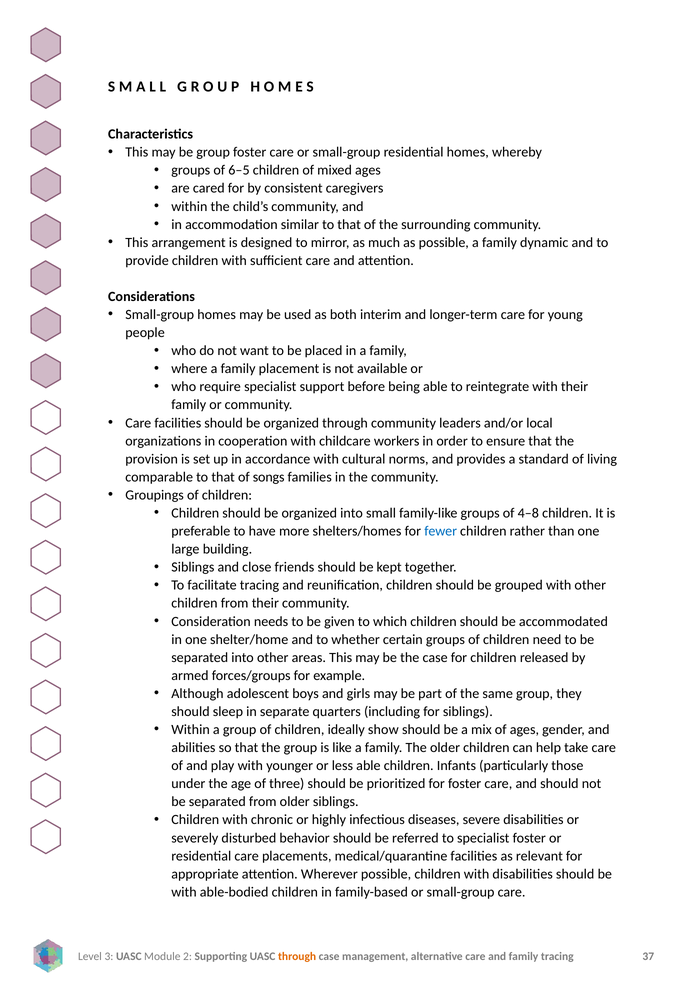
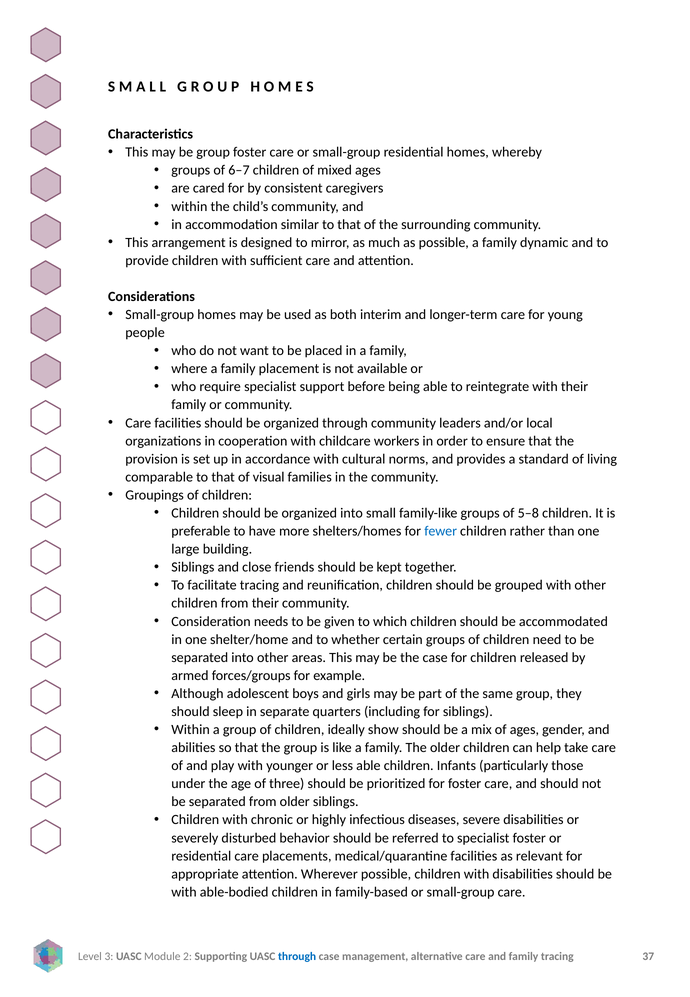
6–5: 6–5 -> 6–7
songs: songs -> visual
4–8: 4–8 -> 5–8
through at (297, 956) colour: orange -> blue
